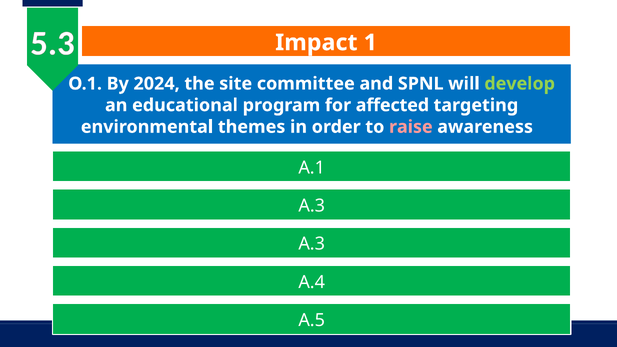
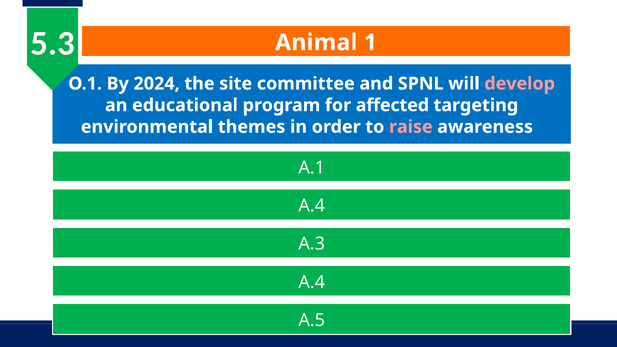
Impact: Impact -> Animal
develop colour: light green -> pink
A.3 at (312, 206): A.3 -> A.4
